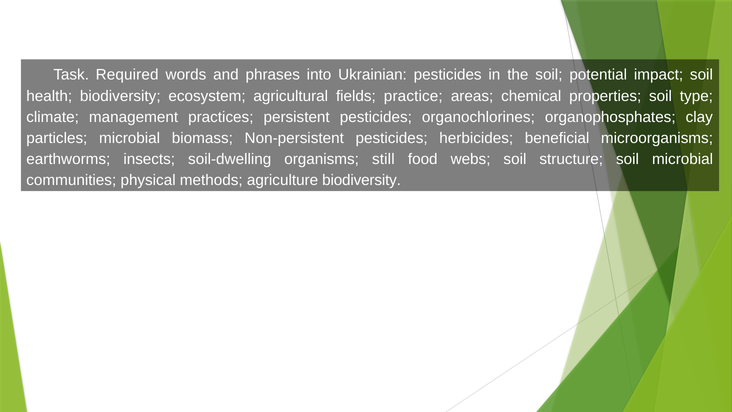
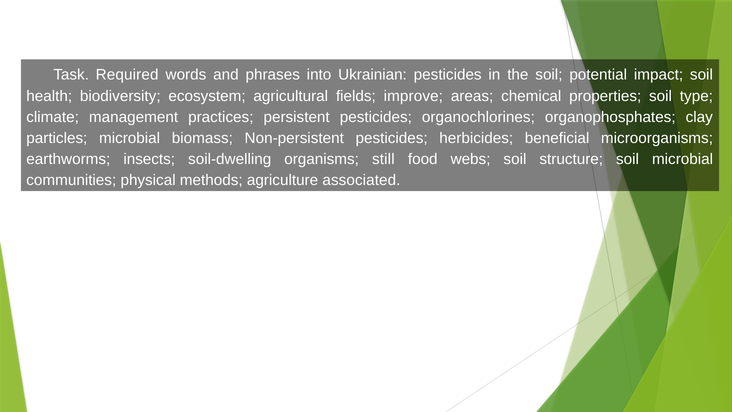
practice: practice -> improve
agriculture biodiversity: biodiversity -> associated
